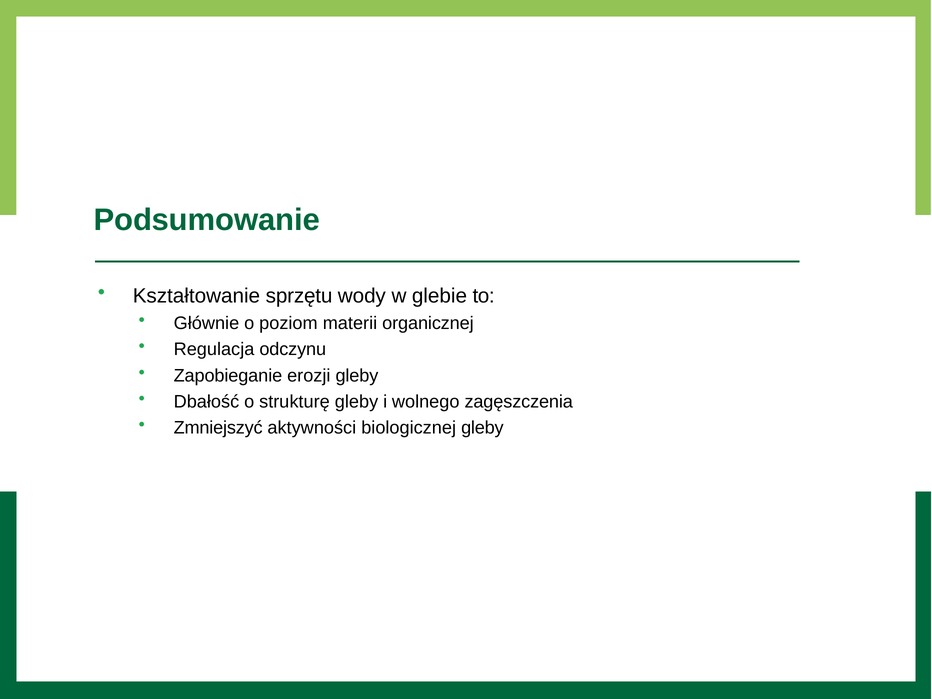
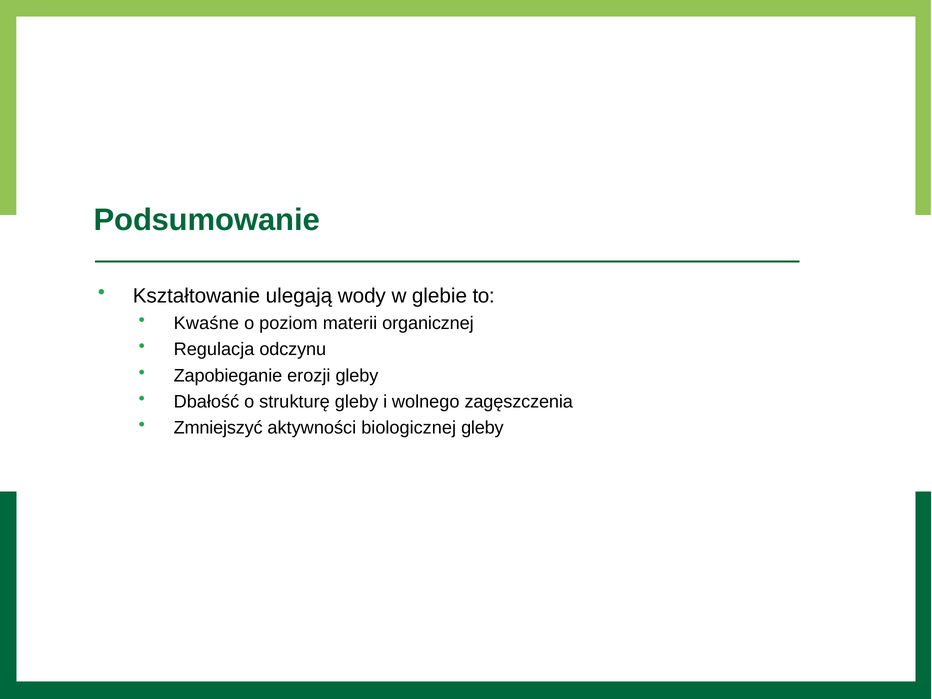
sprzętu: sprzętu -> ulegają
Głównie: Głównie -> Kwaśne
